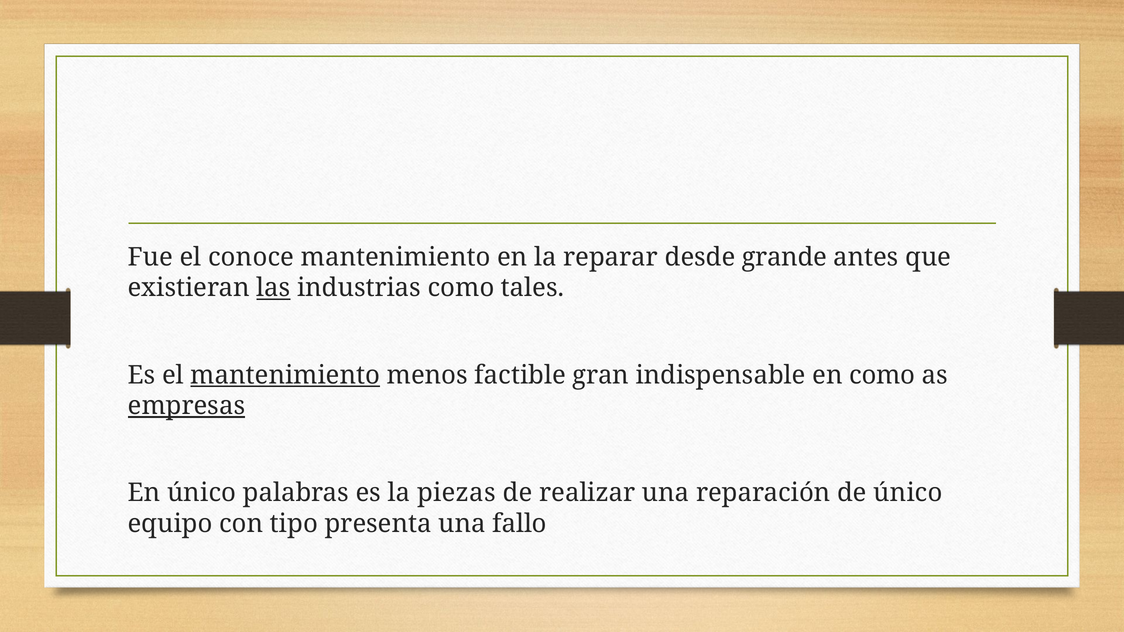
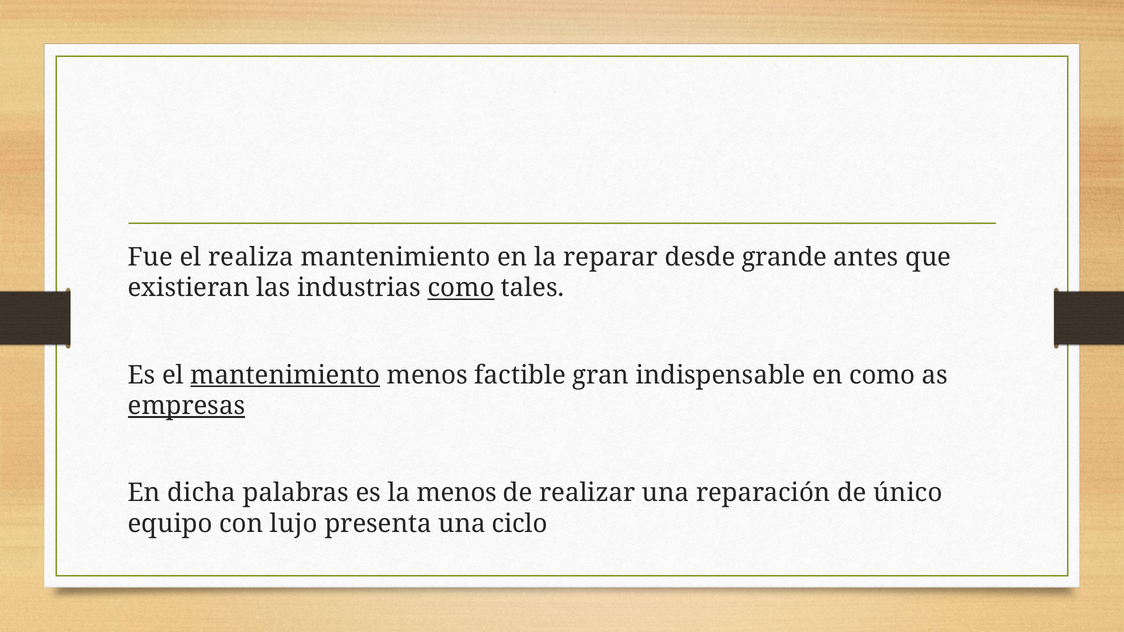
conoce: conoce -> realiza
las underline: present -> none
como at (461, 288) underline: none -> present
En único: único -> dicha
la piezas: piezas -> menos
tipo: tipo -> lujo
fallo: fallo -> ciclo
